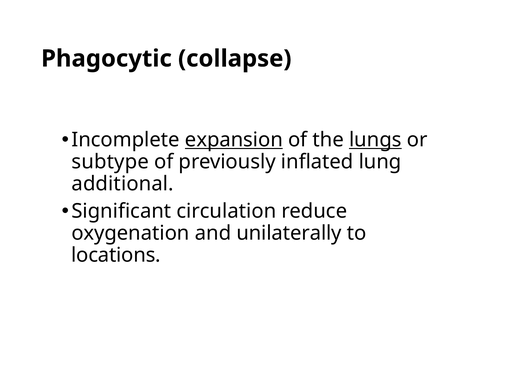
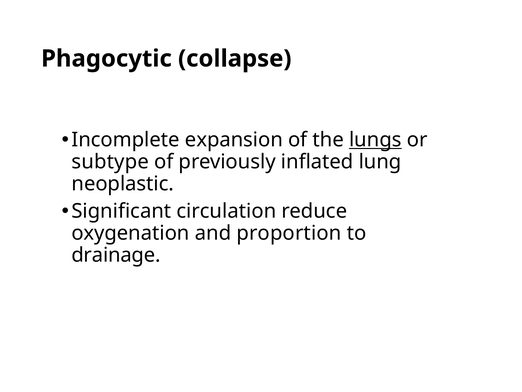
expansion underline: present -> none
additional: additional -> neoplastic
unilaterally: unilaterally -> proportion
locations: locations -> drainage
